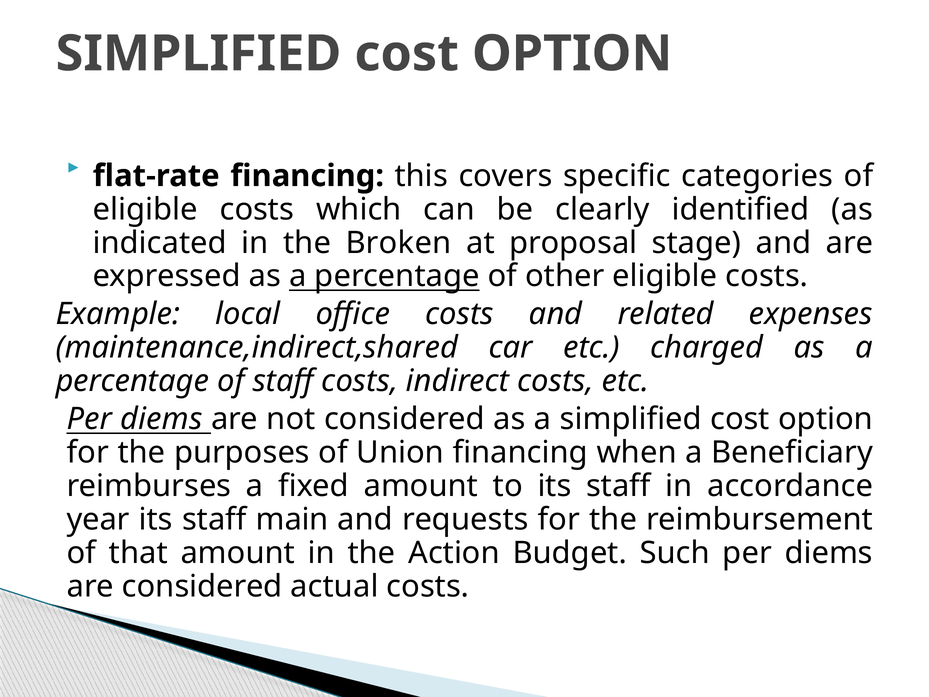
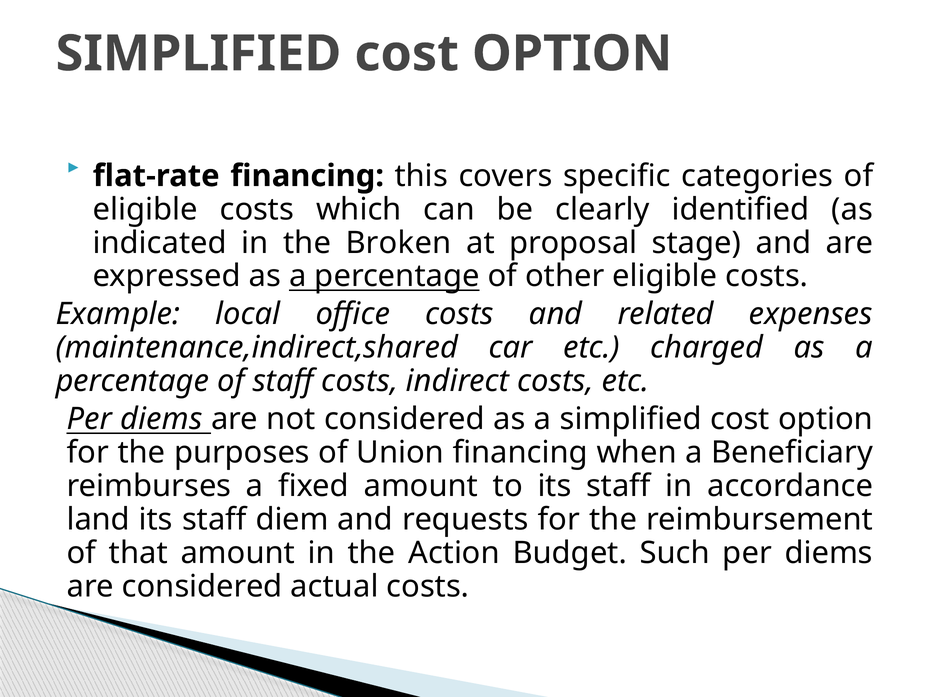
year: year -> land
main: main -> diem
